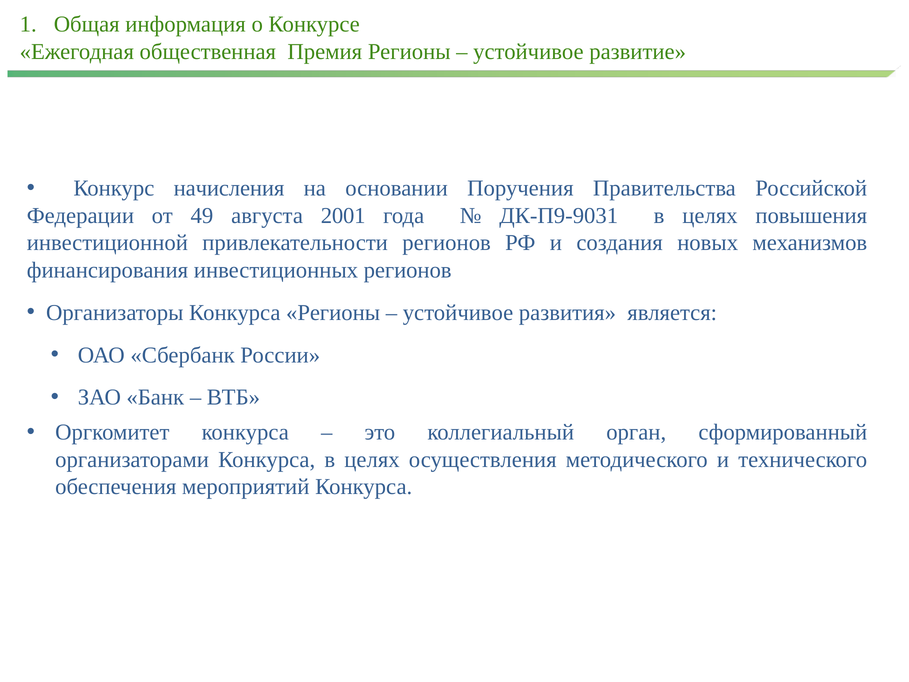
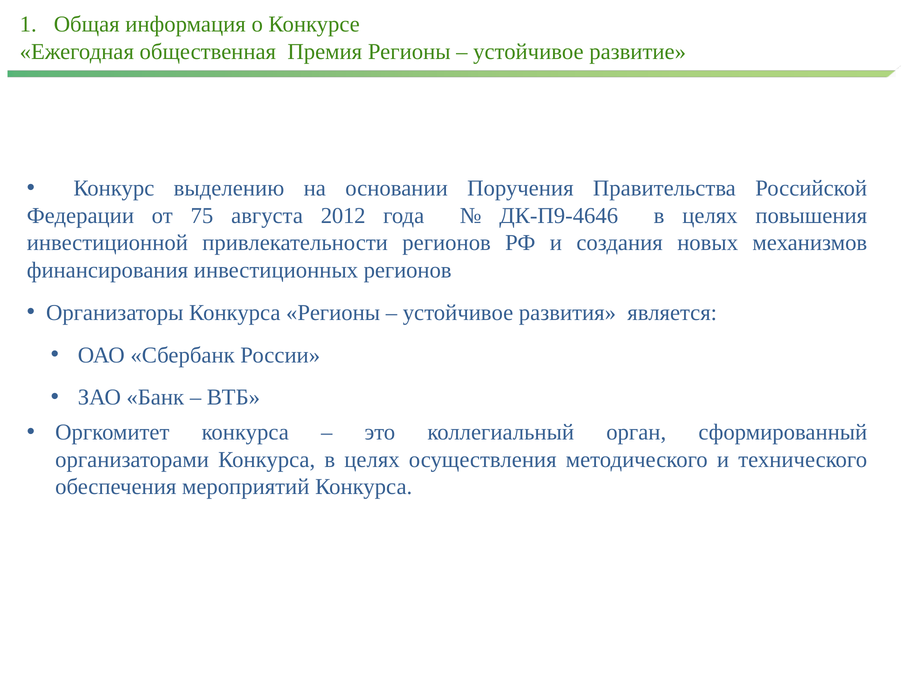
начисления: начисления -> выделению
49: 49 -> 75
2001: 2001 -> 2012
ДК-П9-9031: ДК-П9-9031 -> ДК-П9-4646
